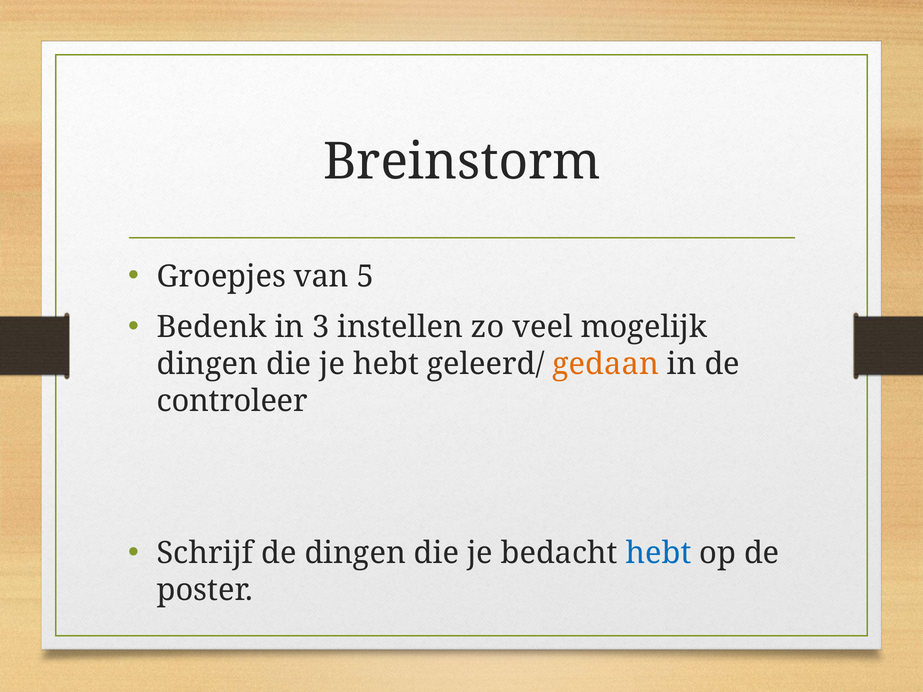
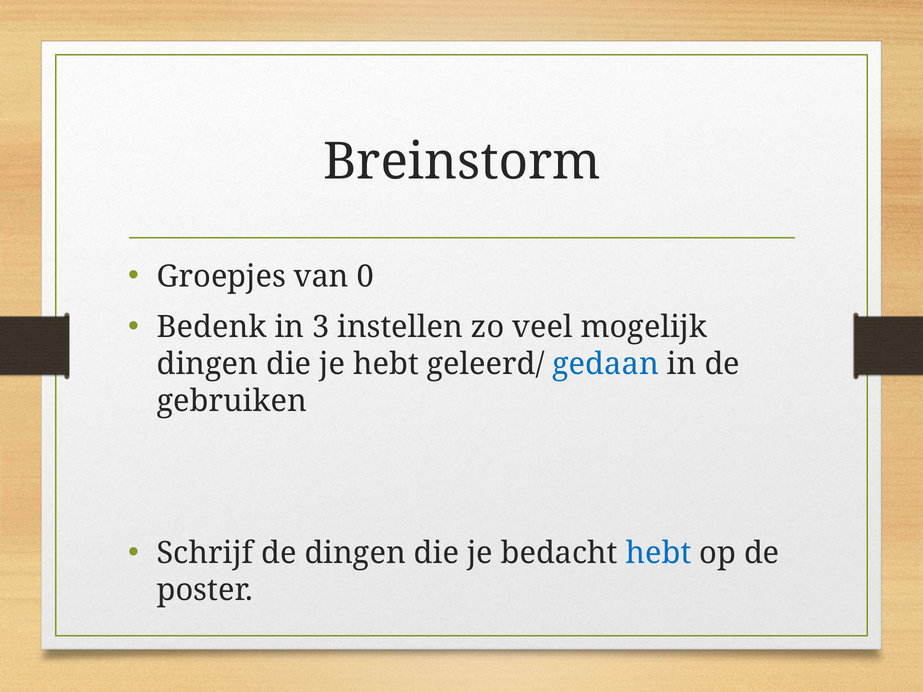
5: 5 -> 0
gedaan colour: orange -> blue
controleer: controleer -> gebruiken
